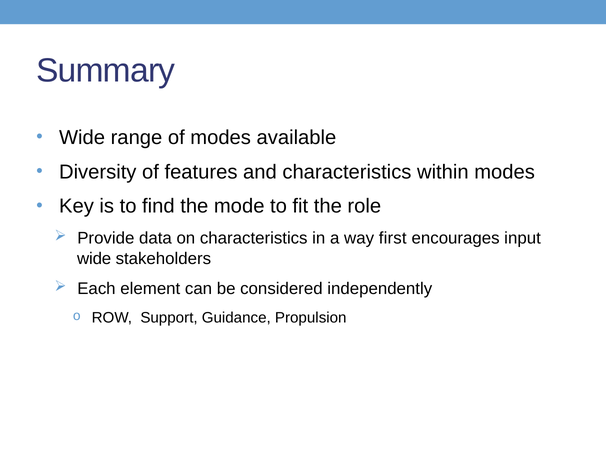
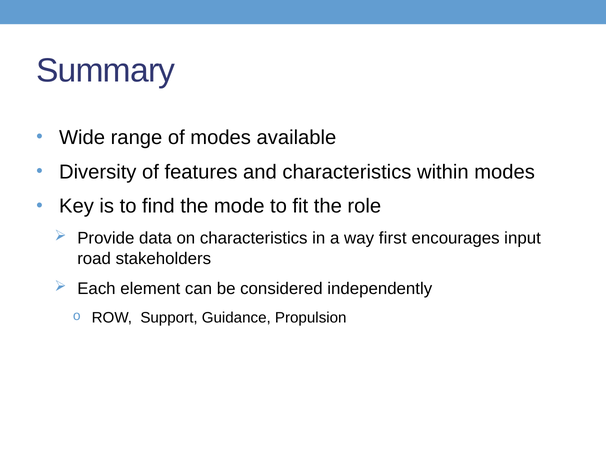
wide at (94, 259): wide -> road
